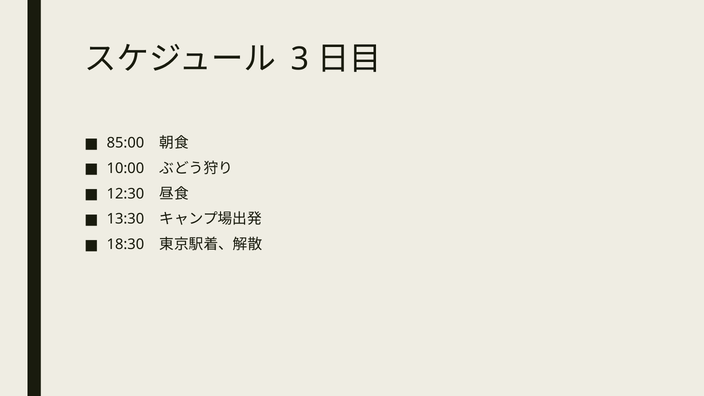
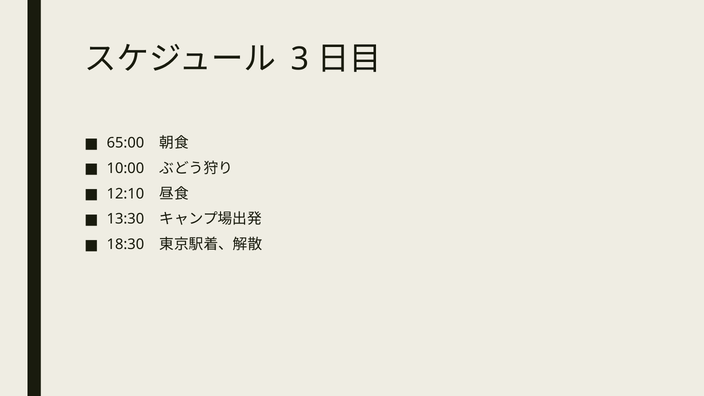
85:00: 85:00 -> 65:00
12:30: 12:30 -> 12:10
